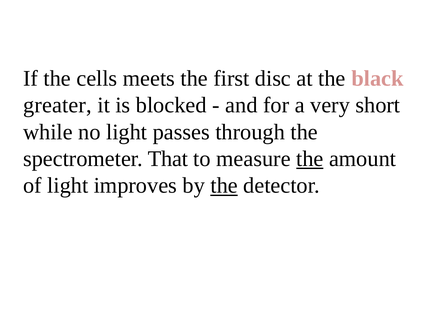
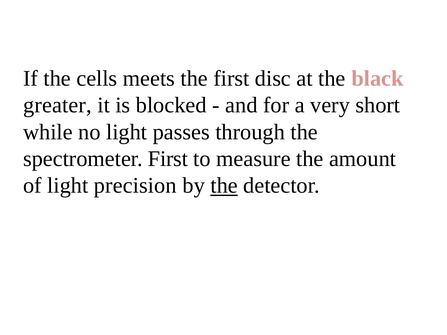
spectrometer That: That -> First
the at (310, 159) underline: present -> none
improves: improves -> precision
